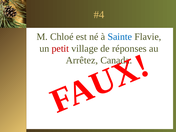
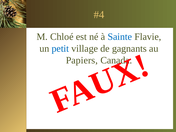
petit colour: red -> blue
réponses: réponses -> gagnants
Arrêtez: Arrêtez -> Papiers
